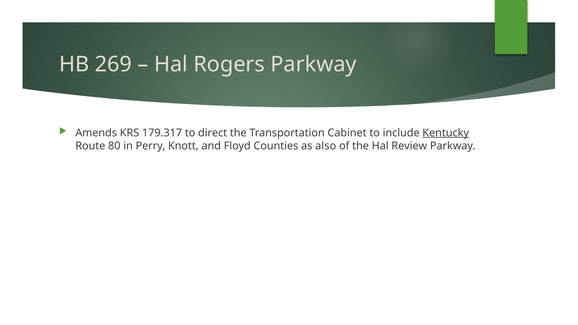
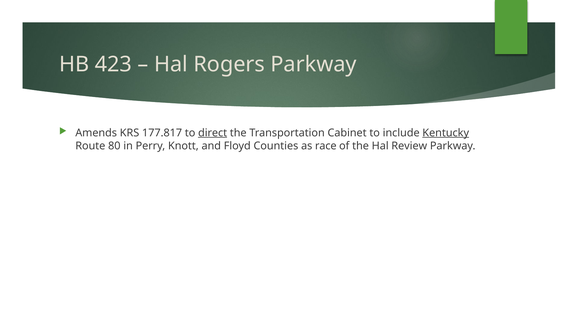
269: 269 -> 423
179.317: 179.317 -> 177.817
direct underline: none -> present
also: also -> race
